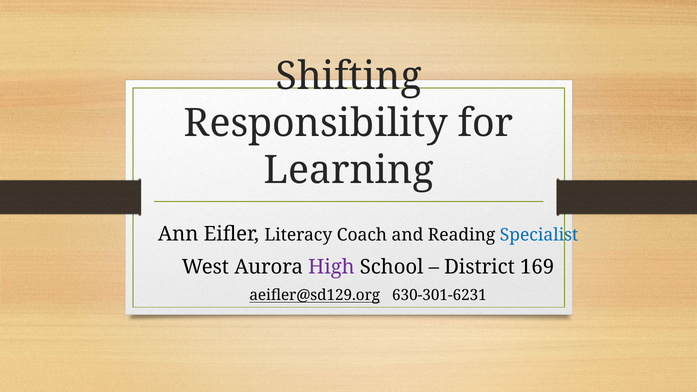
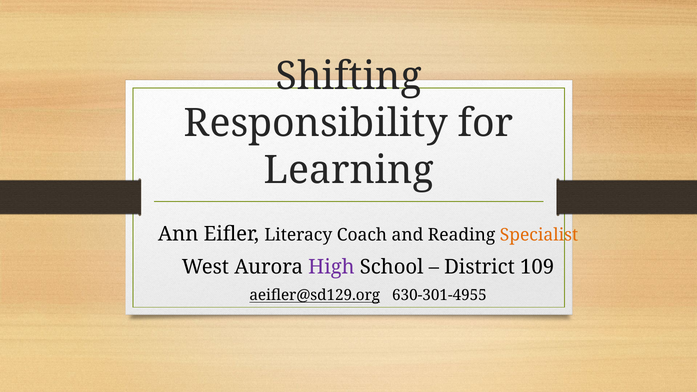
Specialist colour: blue -> orange
169: 169 -> 109
630-301-6231: 630-301-6231 -> 630-301-4955
